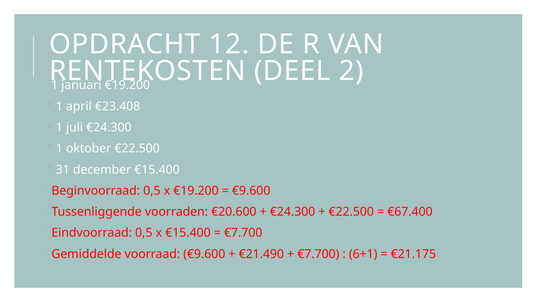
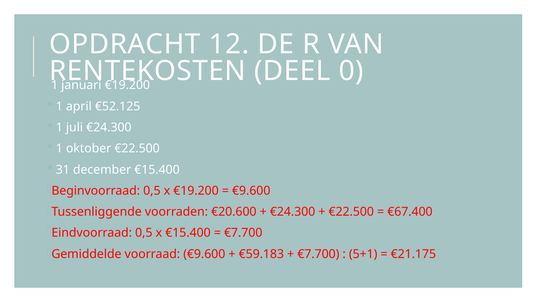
2: 2 -> 0
€23.408: €23.408 -> €52.125
€21.490: €21.490 -> €59.183
6+1: 6+1 -> 5+1
